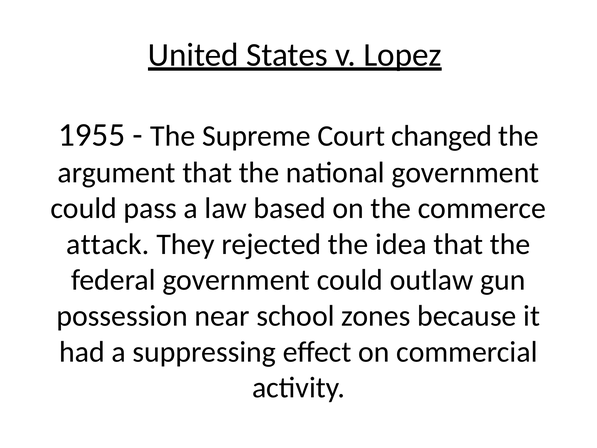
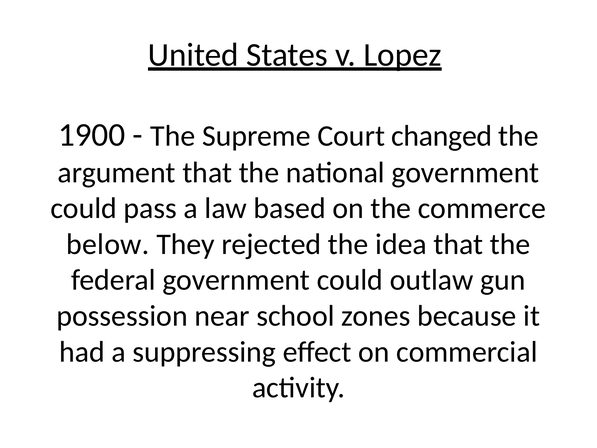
1955: 1955 -> 1900
attack: attack -> below
